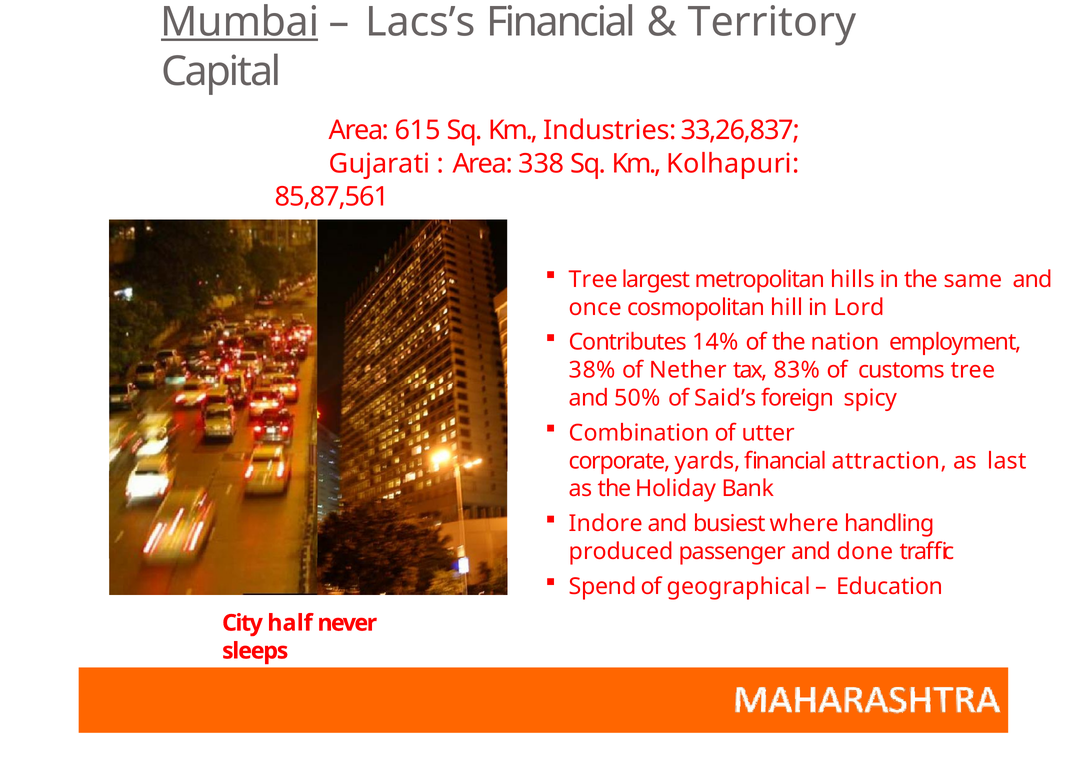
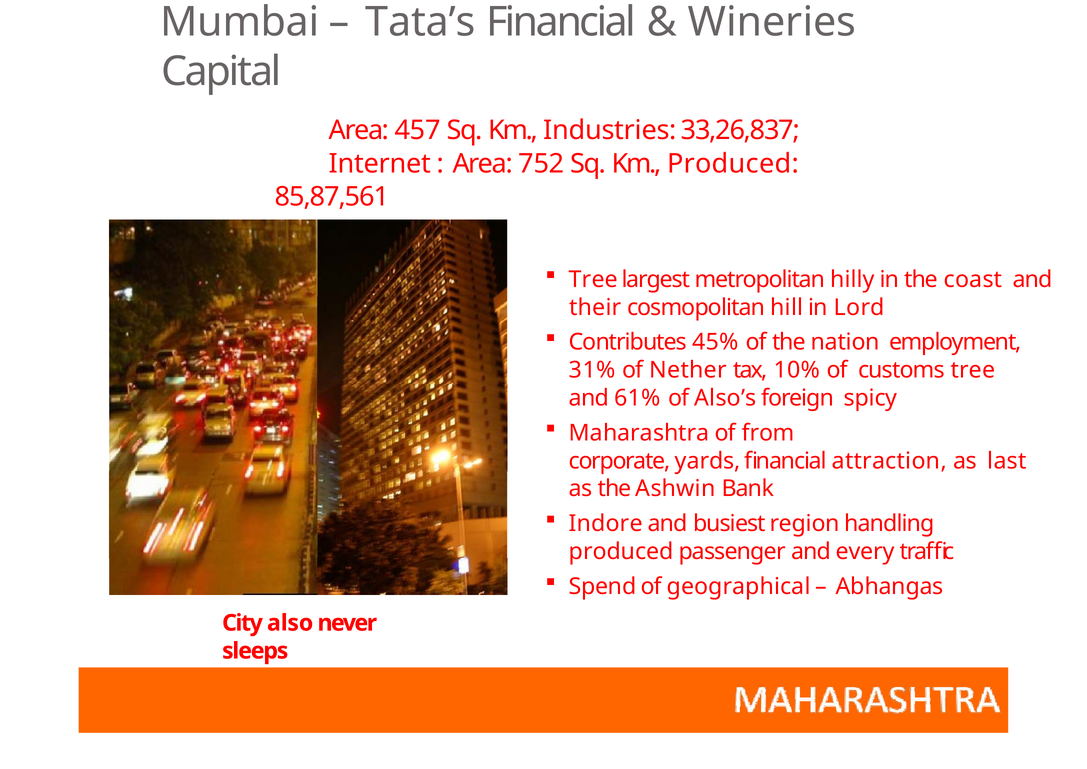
Mumbai underline: present -> none
Lacs’s: Lacs’s -> Tata’s
Territory: Territory -> Wineries
615: 615 -> 457
Gujarati: Gujarati -> Internet
338: 338 -> 752
Km Kolhapuri: Kolhapuri -> Produced
hills: hills -> hilly
same: same -> coast
once: once -> their
14%: 14% -> 45%
38%: 38% -> 31%
83%: 83% -> 10%
50%: 50% -> 61%
Said’s: Said’s -> Also’s
Combination: Combination -> Maharashtra
utter: utter -> from
Holiday: Holiday -> Ashwin
where: where -> region
done: done -> every
Education: Education -> Abhangas
half: half -> also
